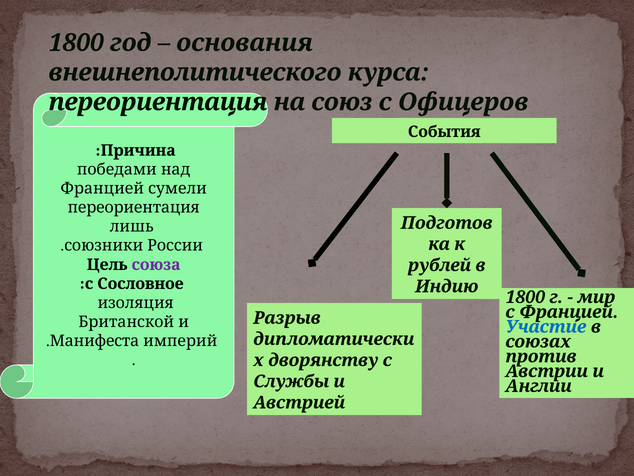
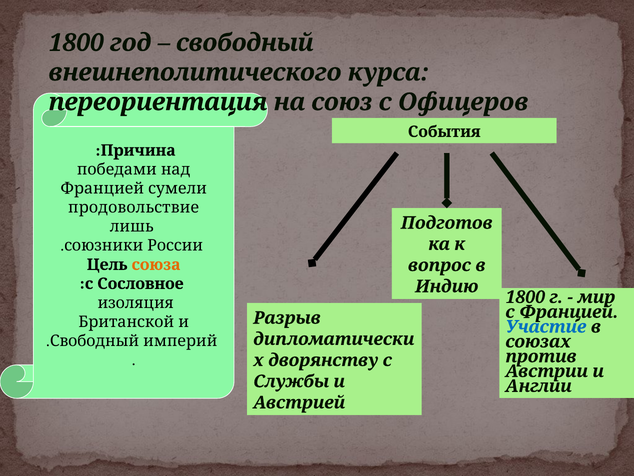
основания at (245, 43): основания -> свободный
переориентация at (134, 207): переориентация -> продовольствие
союза colour: purple -> orange
рублей: рублей -> вопрос
Манифеста at (95, 340): Манифеста -> Свободный
